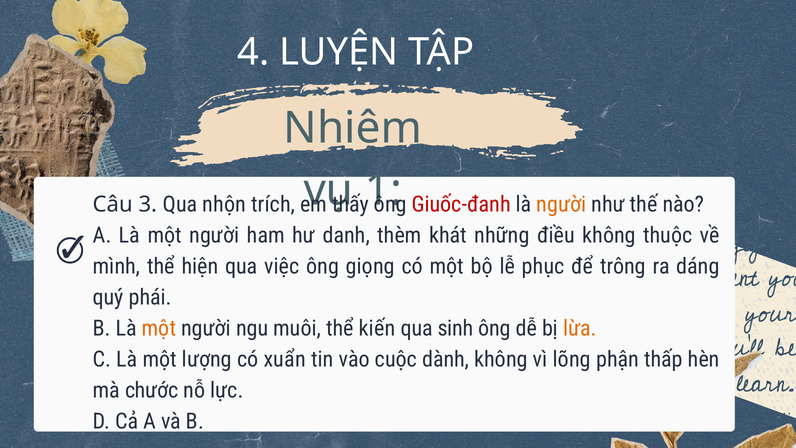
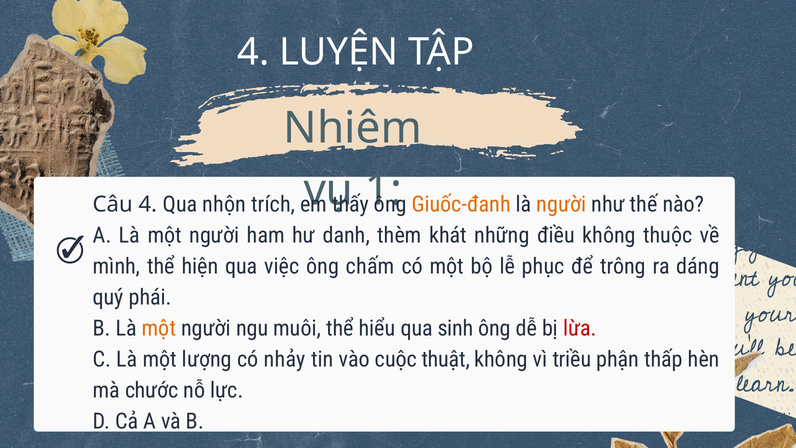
Câu 3: 3 -> 4
Giuốc-đanh colour: red -> orange
giọng: giọng -> chấm
kiến: kiến -> hiểu
lừa colour: orange -> red
xuẩn: xuẩn -> nhảy
dành: dành -> thuật
lõng: lõng -> triều
